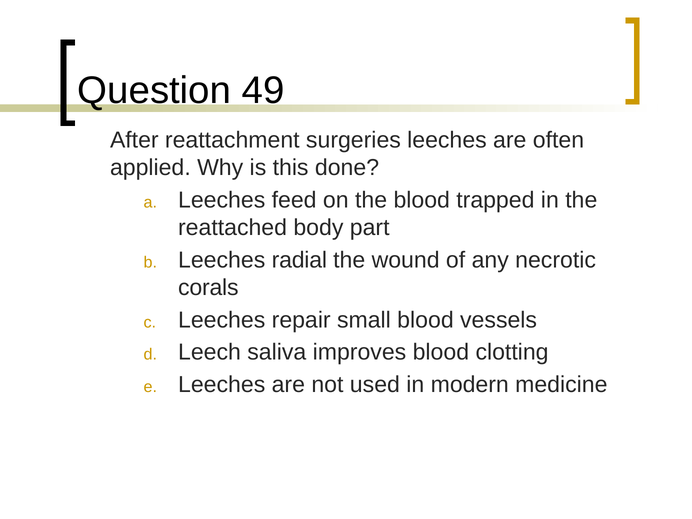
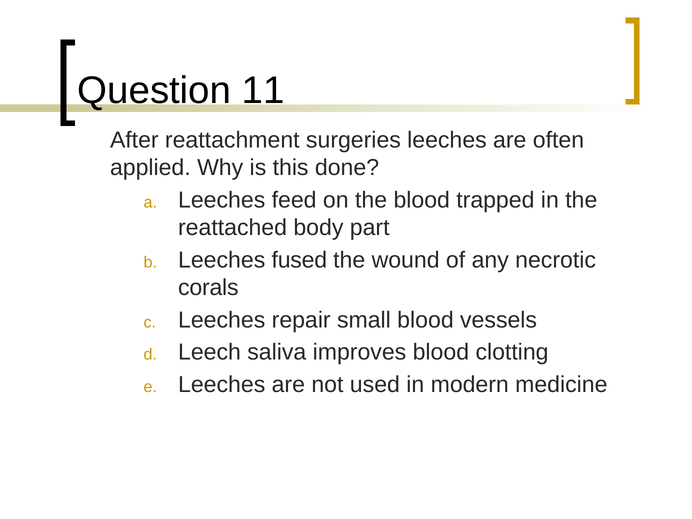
49: 49 -> 11
radial: radial -> fused
